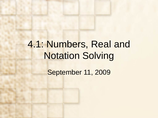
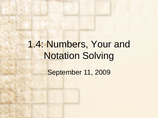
4.1: 4.1 -> 1.4
Real: Real -> Your
